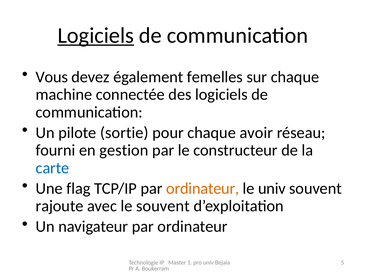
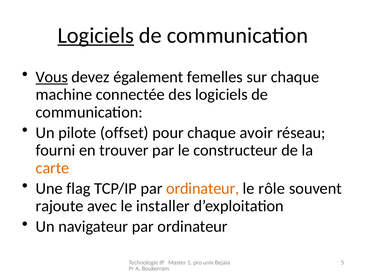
Vous underline: none -> present
sortie: sortie -> offset
gestion: gestion -> trouver
carte colour: blue -> orange
le univ: univ -> rôle
le souvent: souvent -> installer
